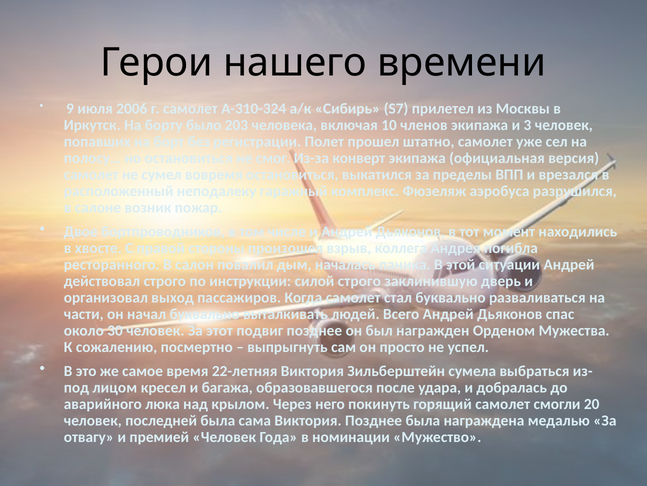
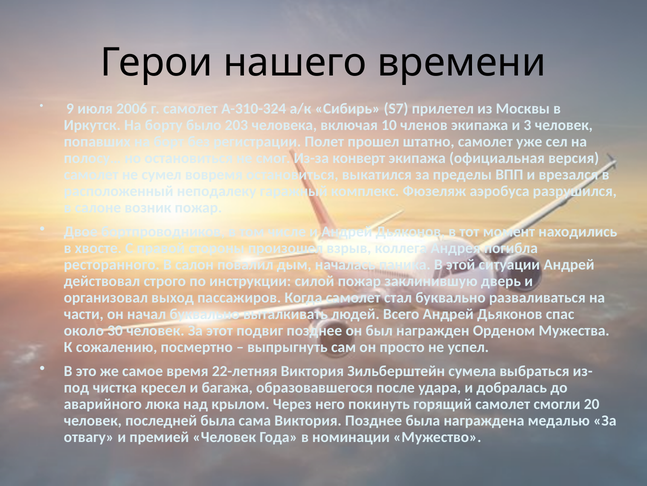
силой строго: строго -> пожар
лицом: лицом -> чистка
